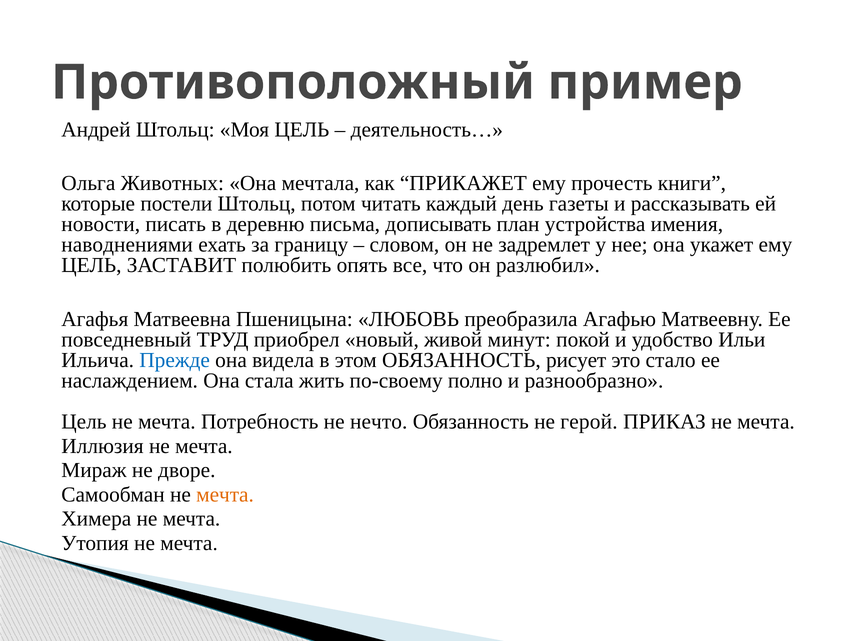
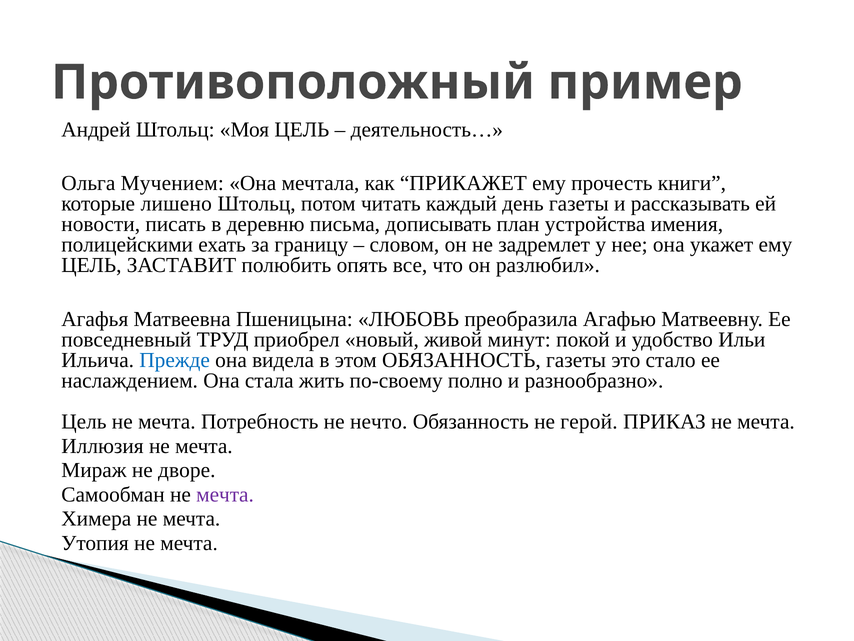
Животных: Животных -> Мучением
постели: постели -> лишено
наводнениями: наводнениями -> полицейскими
ОБЯЗАННОСТЬ рисует: рисует -> газеты
мечта at (225, 494) colour: orange -> purple
